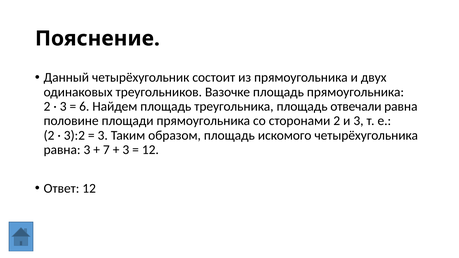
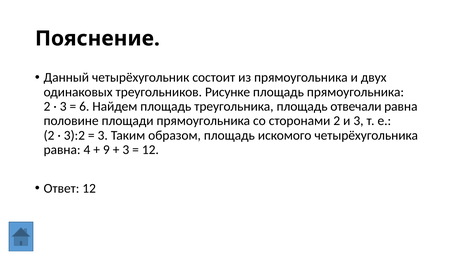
Вазочке: Вазочке -> Рисунке
равна 3: 3 -> 4
7: 7 -> 9
